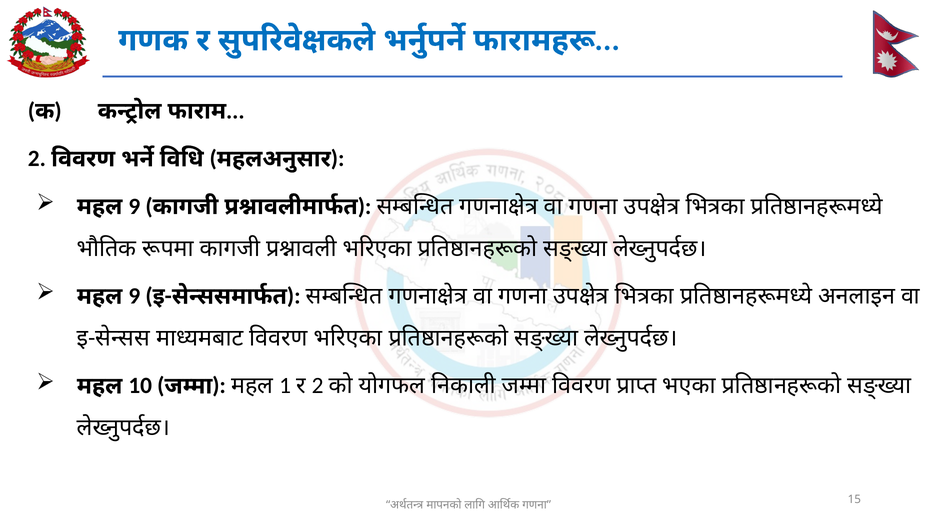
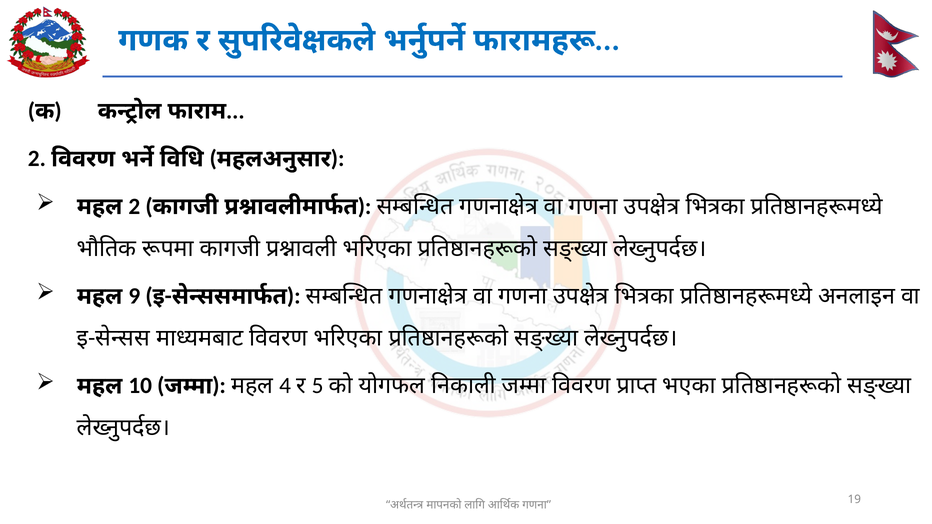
9 at (134, 206): 9 -> 2
1: 1 -> 4
2 at (318, 386): 2 -> 5
15: 15 -> 19
